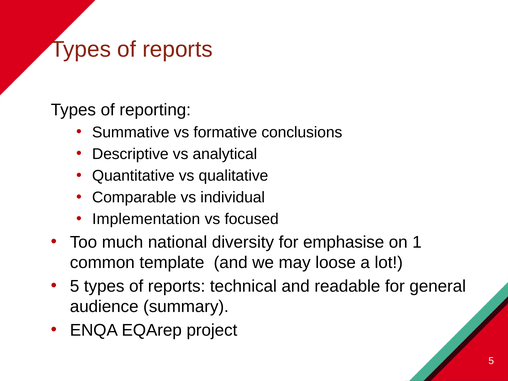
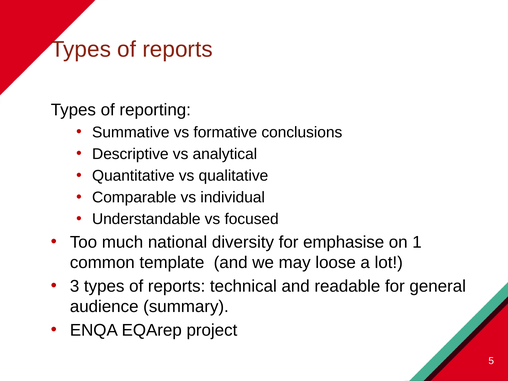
Implementation: Implementation -> Understandable
5 at (75, 286): 5 -> 3
